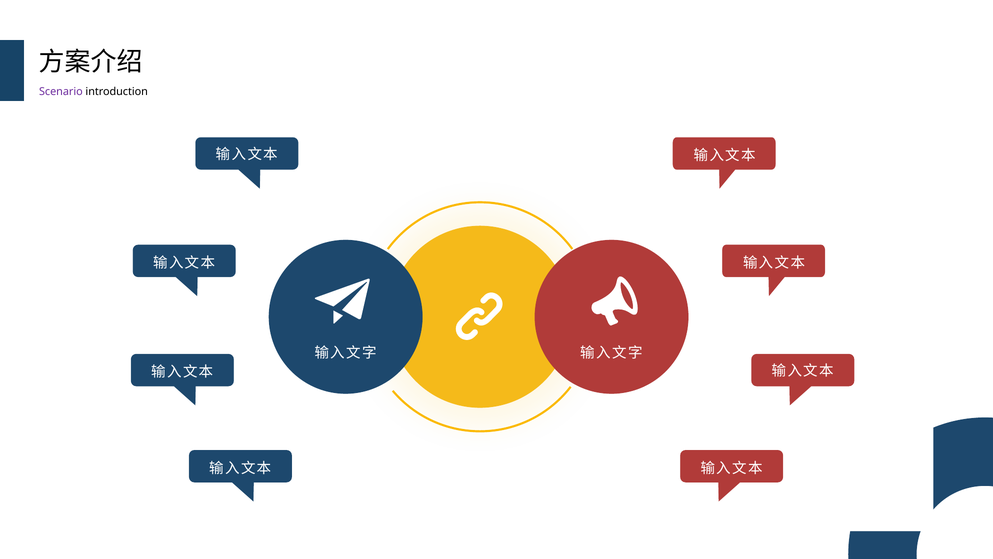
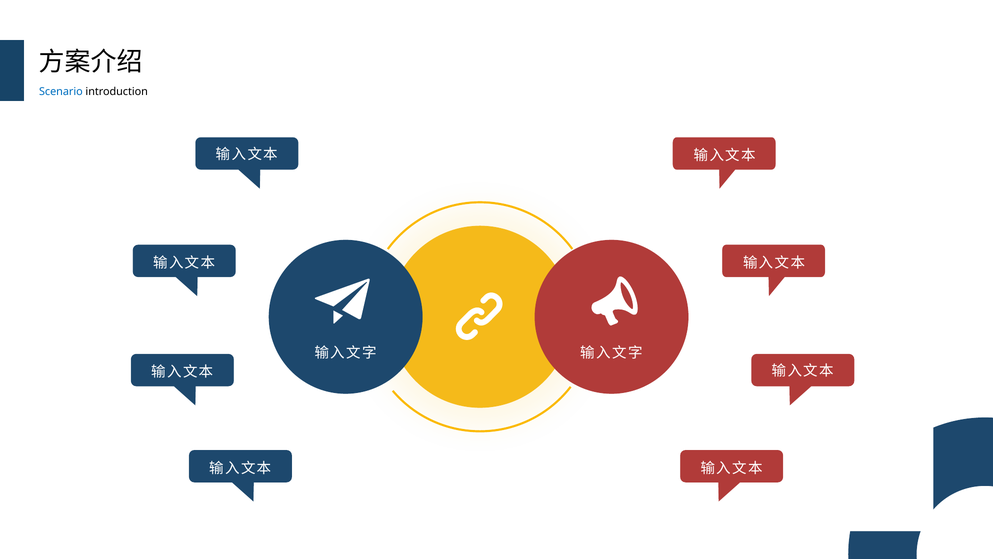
Scenario colour: purple -> blue
